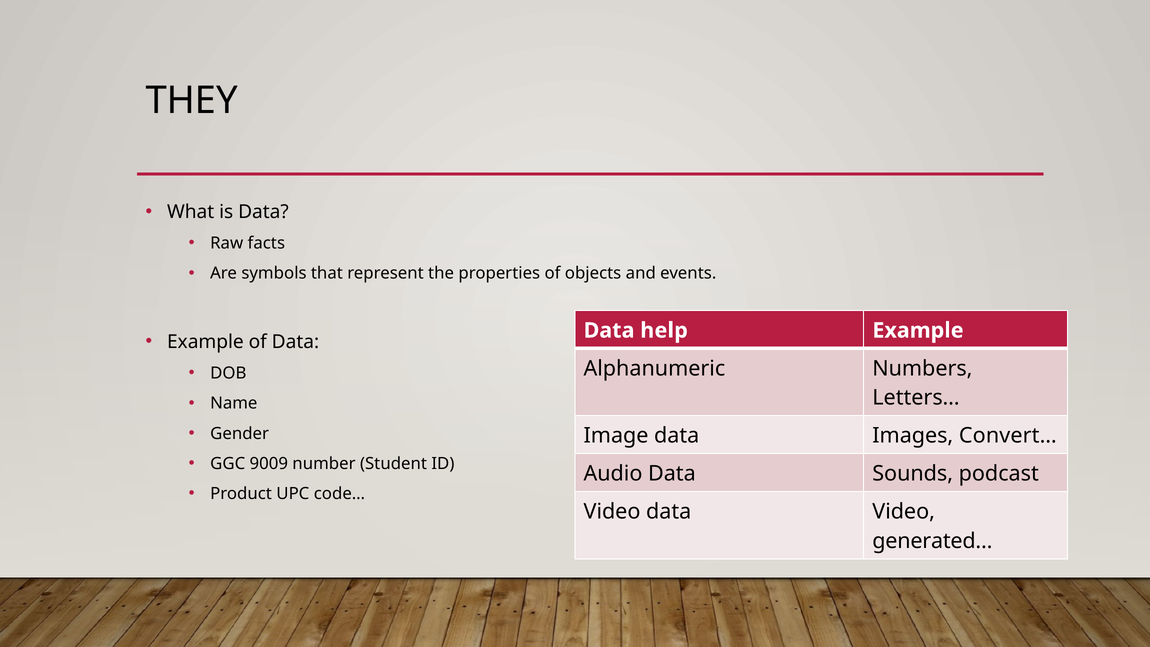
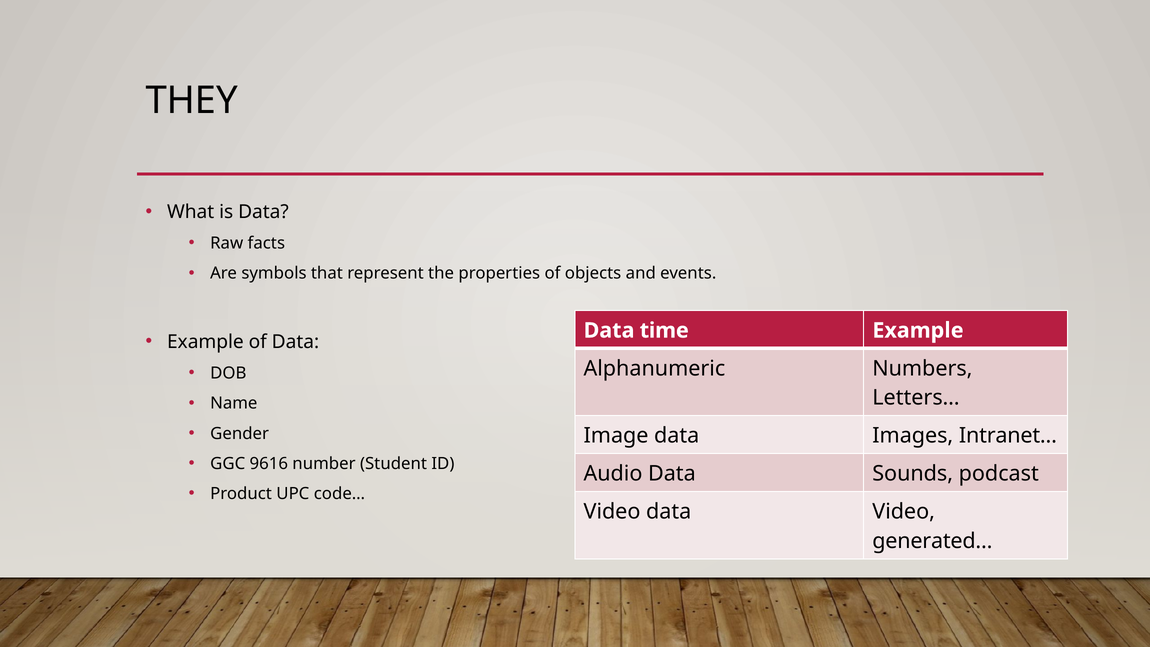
help: help -> time
Convert…: Convert… -> Intranet…
9009: 9009 -> 9616
